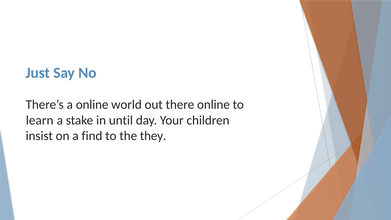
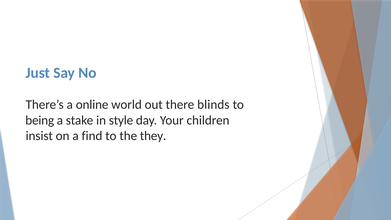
there online: online -> blinds
learn: learn -> being
until: until -> style
